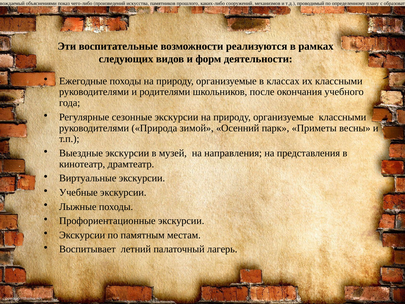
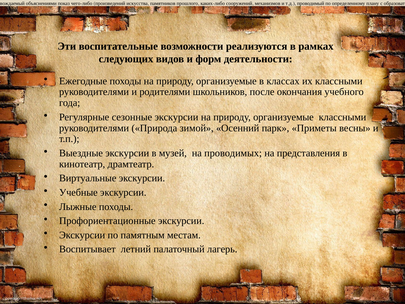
направления: направления -> проводимых
